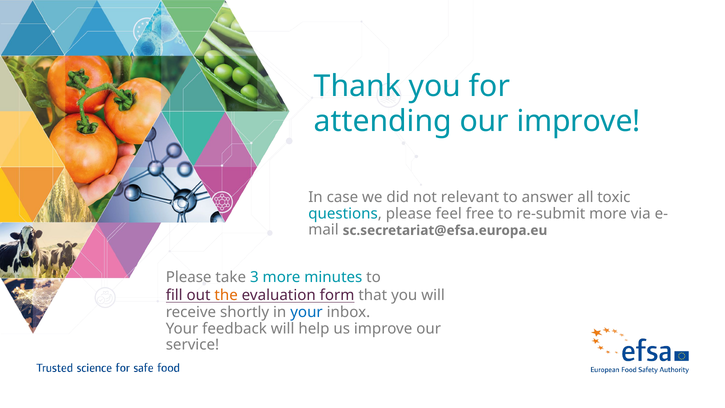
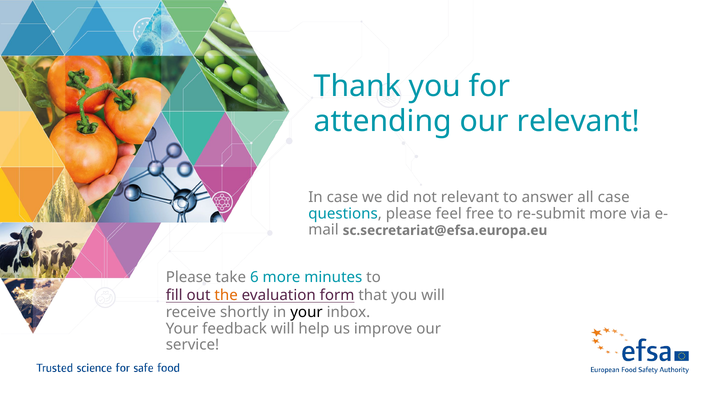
our improve: improve -> relevant
all toxic: toxic -> case
3: 3 -> 6
your at (306, 312) colour: blue -> black
